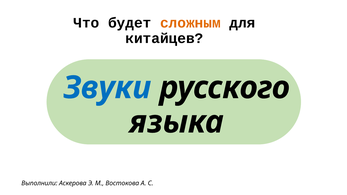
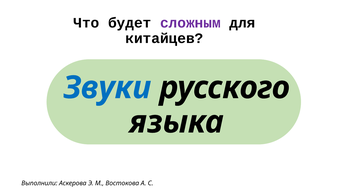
сложным colour: orange -> purple
